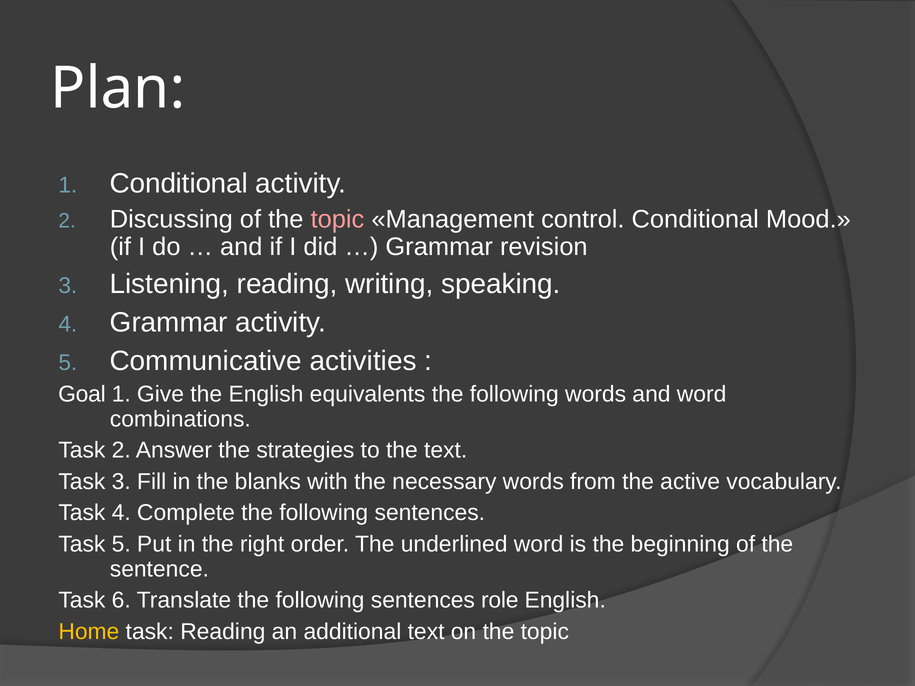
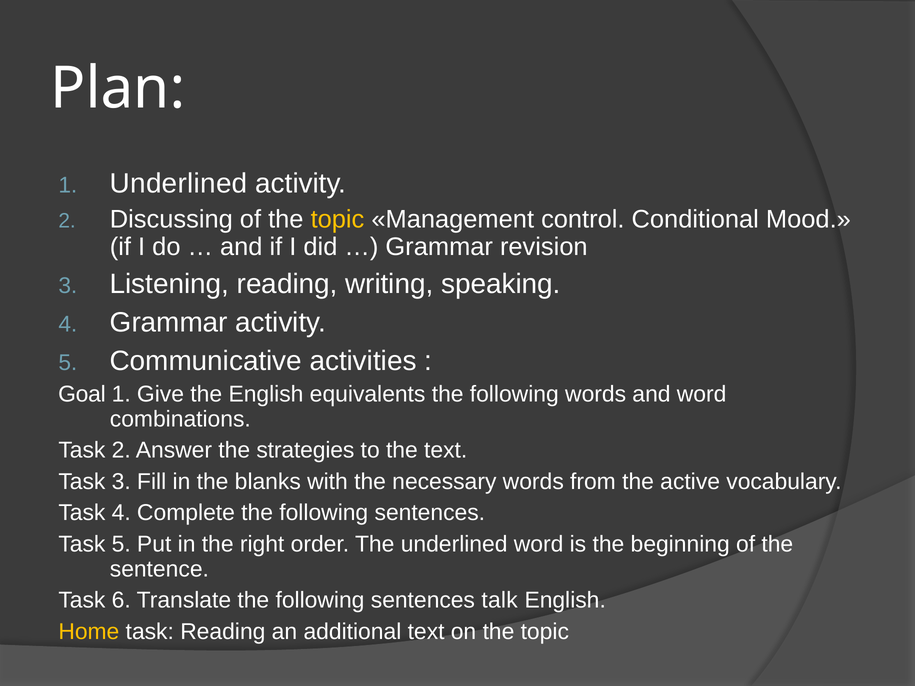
1 Conditional: Conditional -> Underlined
topic at (338, 219) colour: pink -> yellow
role: role -> talk
